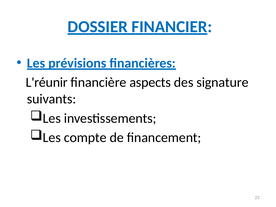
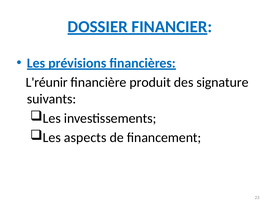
aspects: aspects -> produit
compte: compte -> aspects
